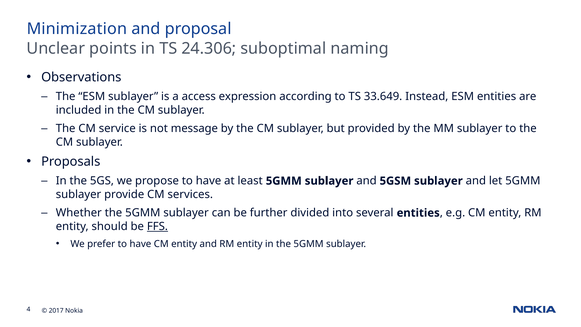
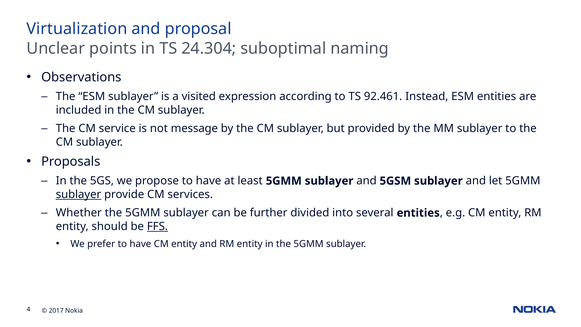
Minimization: Minimization -> Virtualization
24.306: 24.306 -> 24.304
access: access -> visited
33.649: 33.649 -> 92.461
sublayer at (79, 194) underline: none -> present
